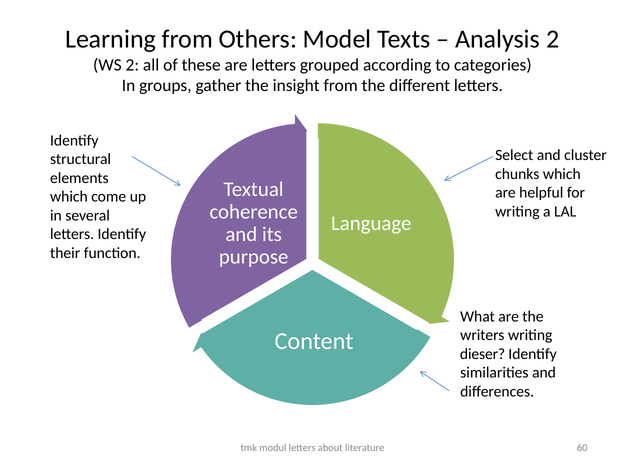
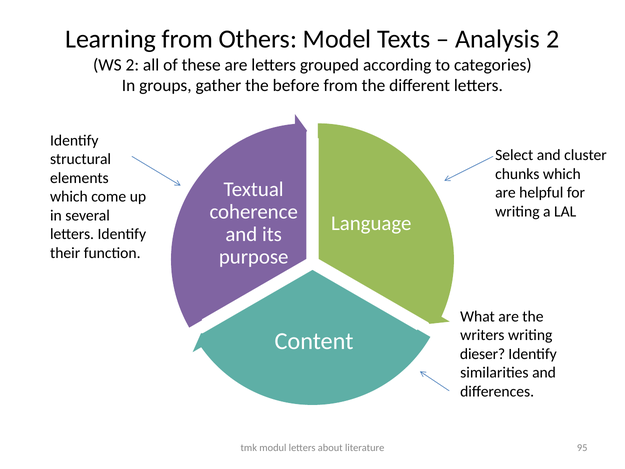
insight: insight -> before
60: 60 -> 95
